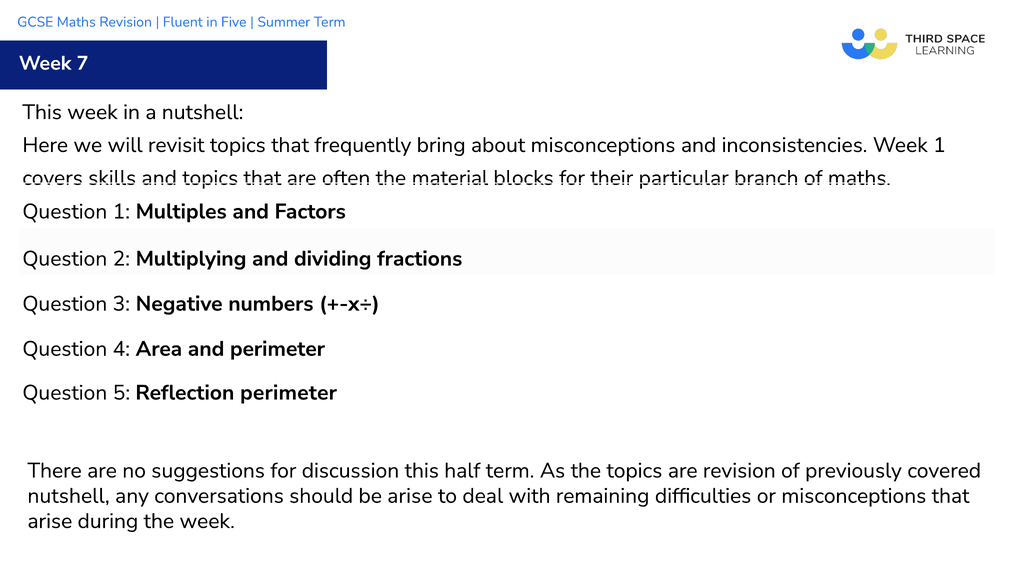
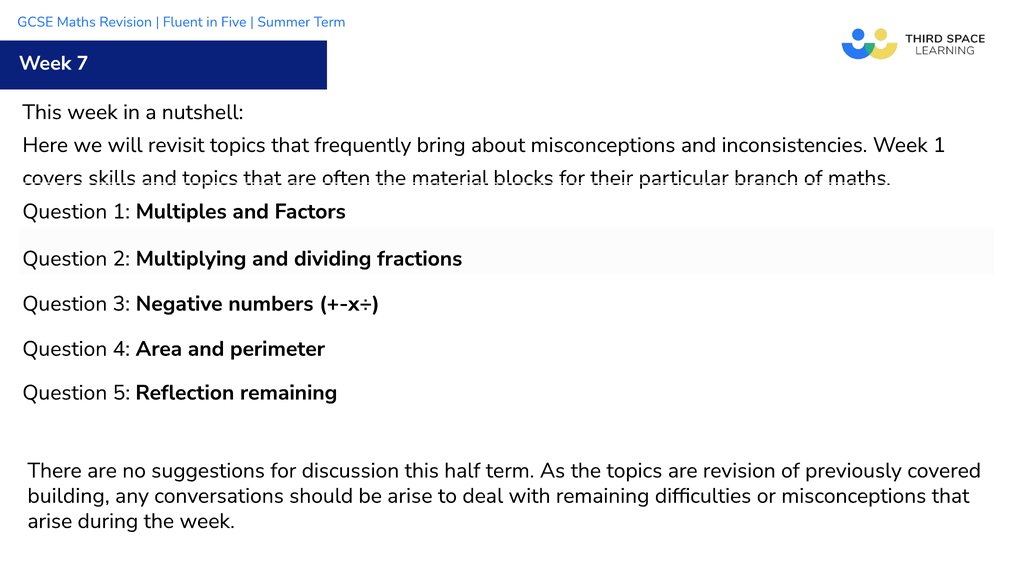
Reflection perimeter: perimeter -> remaining
nutshell at (69, 496): nutshell -> building
